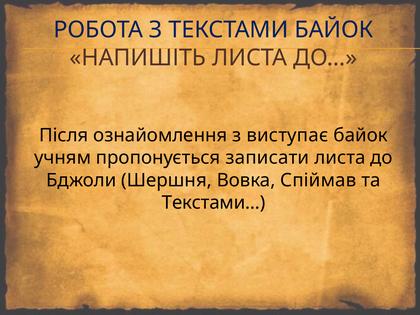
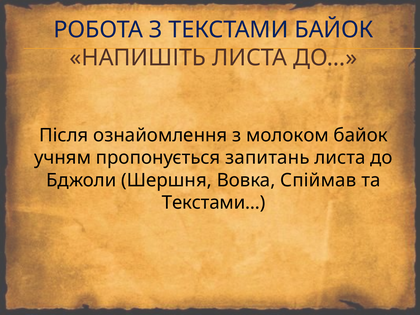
виступає: виступає -> молоком
записати: записати -> запитань
